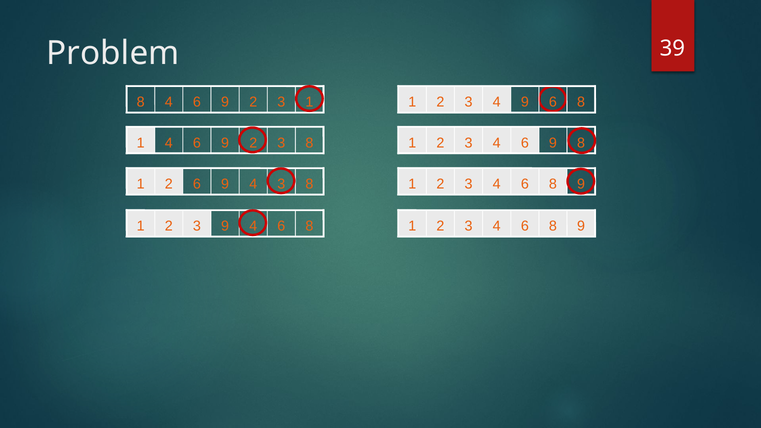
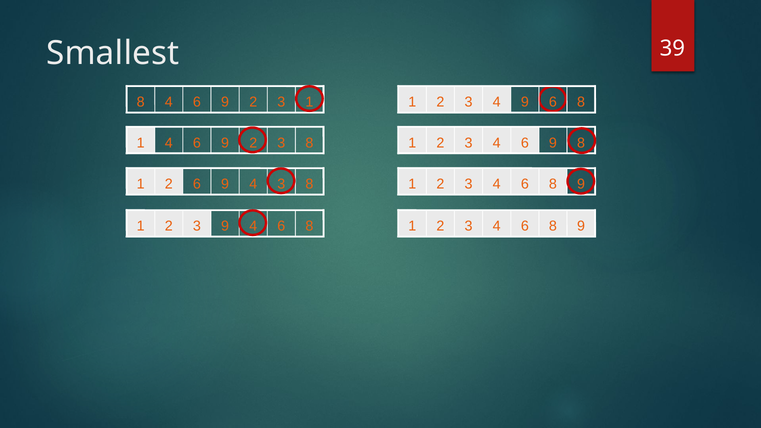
Problem: Problem -> Smallest
